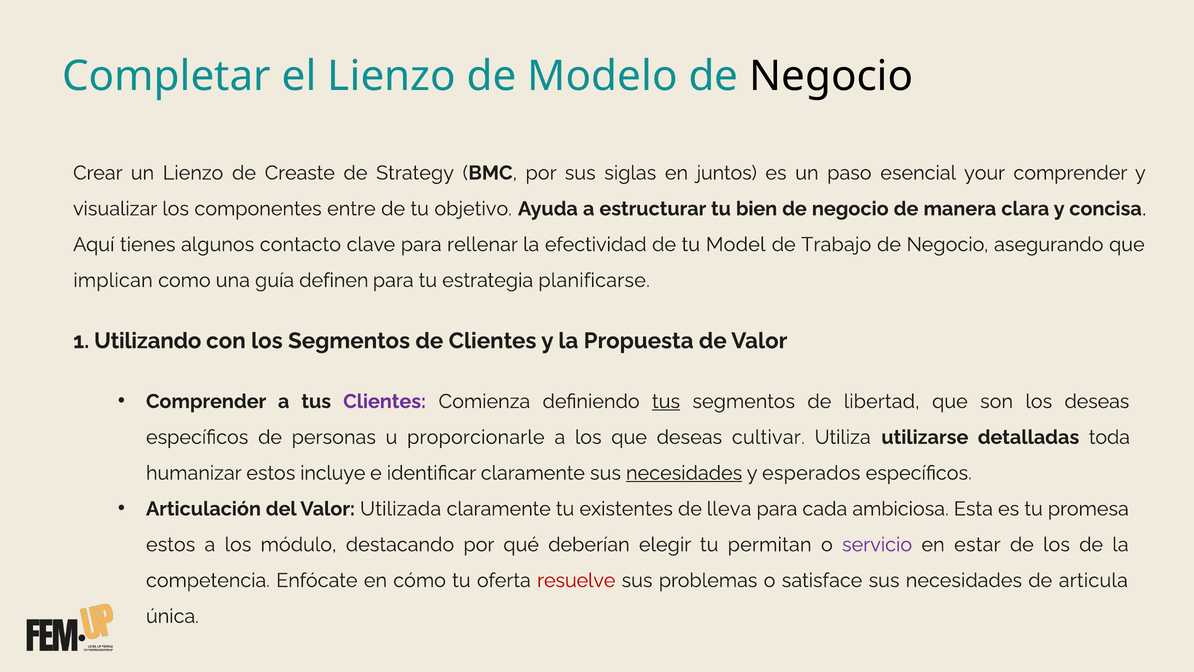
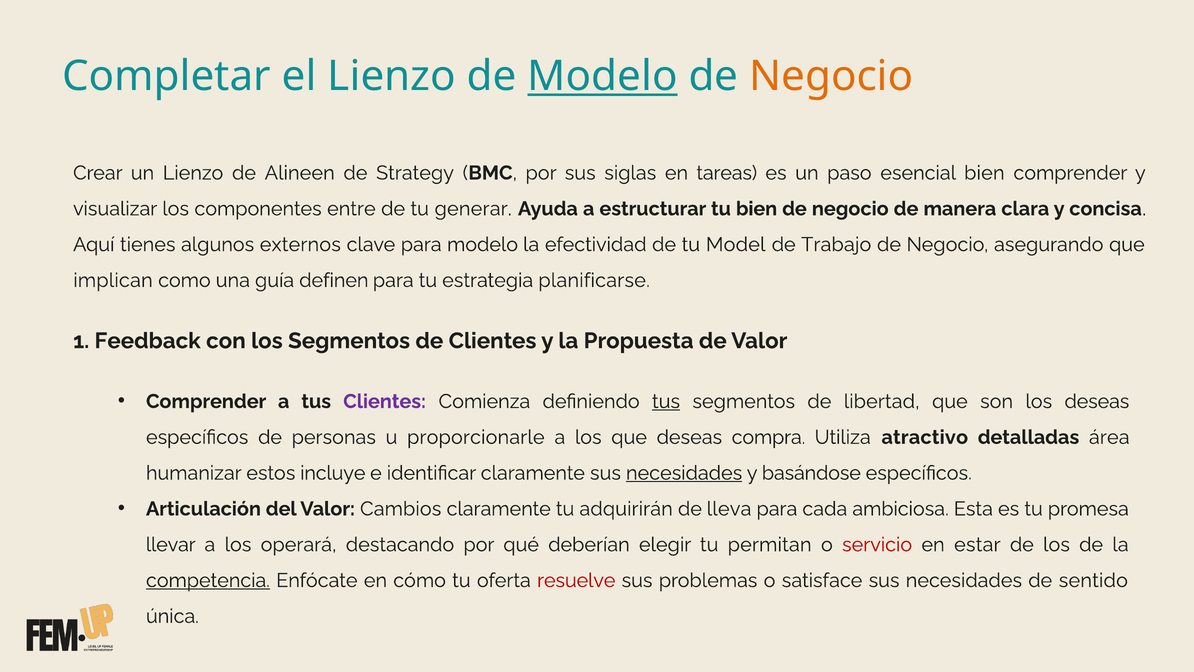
Modelo at (602, 76) underline: none -> present
Negocio at (831, 76) colour: black -> orange
Creaste: Creaste -> Alineen
juntos: juntos -> tareas
esencial your: your -> bien
objetivo: objetivo -> generar
contacto: contacto -> externos
para rellenar: rellenar -> modelo
Utilizando: Utilizando -> Feedback
cultivar: cultivar -> compra
utilizarse: utilizarse -> atractivo
toda: toda -> área
esperados: esperados -> basándose
Utilizada: Utilizada -> Cambios
existentes: existentes -> adquirirán
estos at (171, 544): estos -> llevar
módulo: módulo -> operará
servicio colour: purple -> red
competencia underline: none -> present
articula: articula -> sentido
